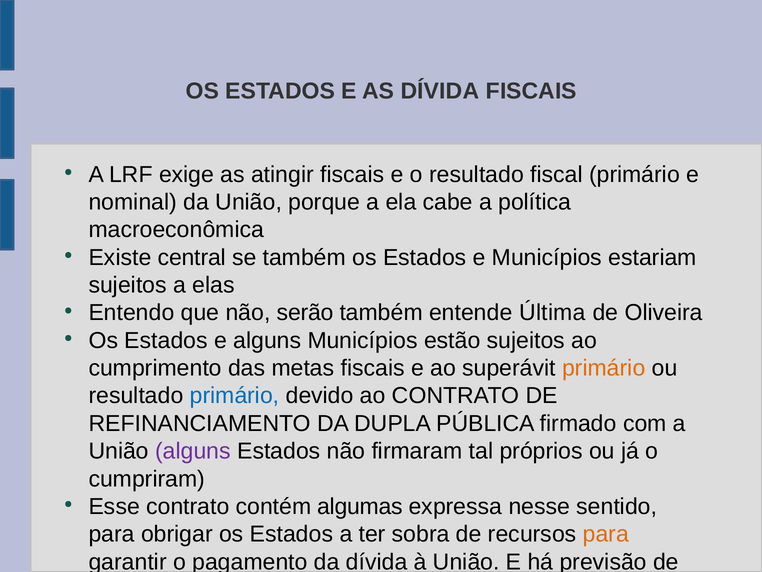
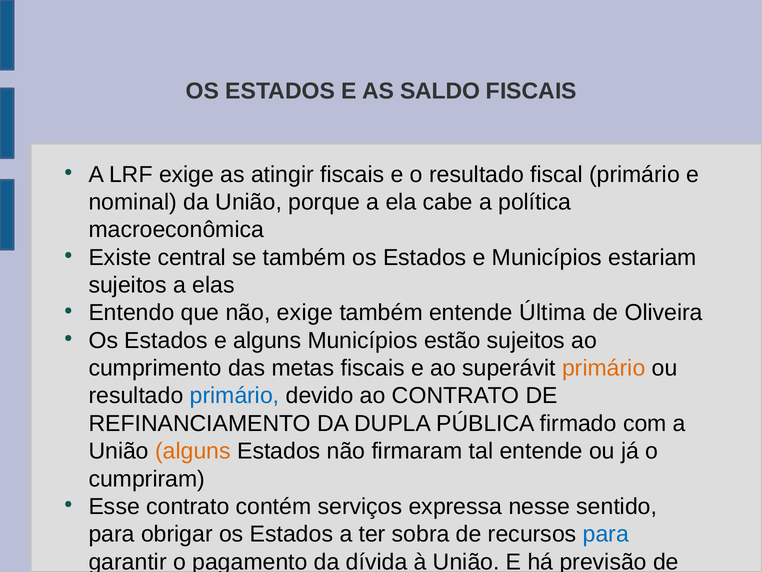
AS DÍVIDA: DÍVIDA -> SALDO
não serão: serão -> exige
alguns at (193, 451) colour: purple -> orange
tal próprios: próprios -> entende
algumas: algumas -> serviços
para at (606, 534) colour: orange -> blue
